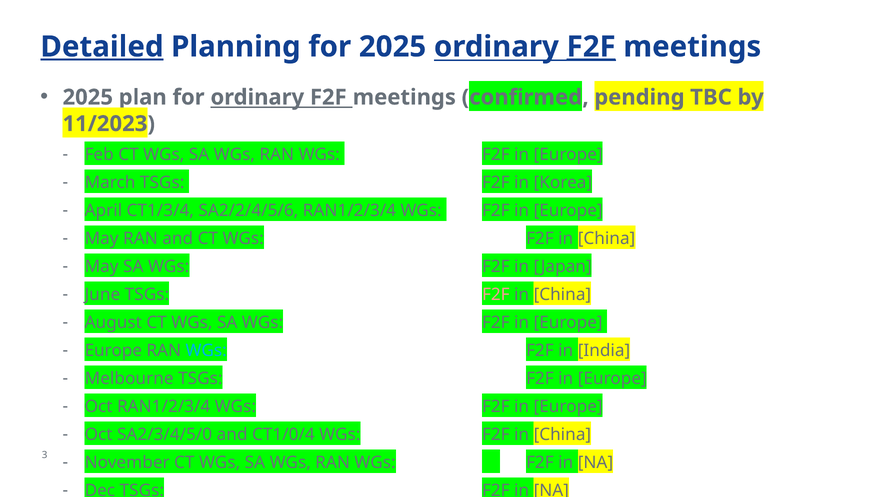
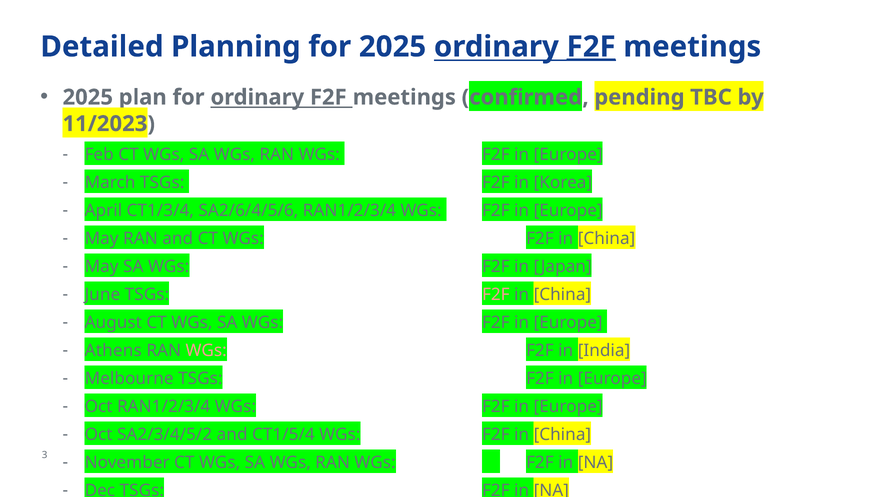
Detailed underline: present -> none
SA2/2/4/5/6: SA2/2/4/5/6 -> SA2/6/4/5/6
Europe at (113, 350): Europe -> Athens
WGs at (206, 350) colour: light blue -> pink
SA2/3/4/5/0: SA2/3/4/5/0 -> SA2/3/4/5/2
CT1/0/4: CT1/0/4 -> CT1/5/4
